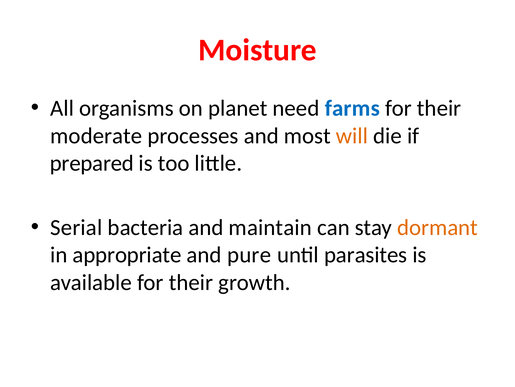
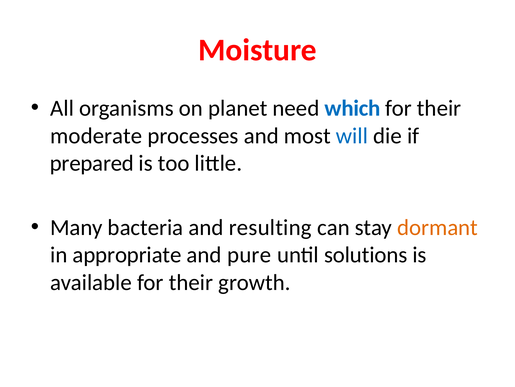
farms: farms -> which
will colour: orange -> blue
Serial: Serial -> Many
maintain: maintain -> resulting
parasites: parasites -> solutions
